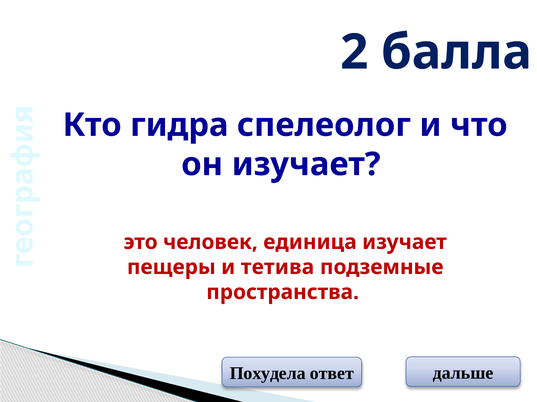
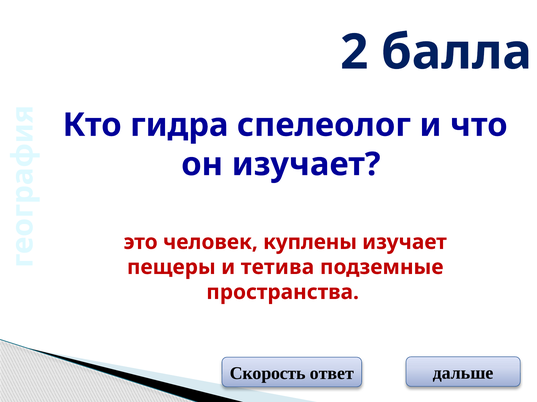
единица: единица -> куплены
Похудела: Похудела -> Скорость
